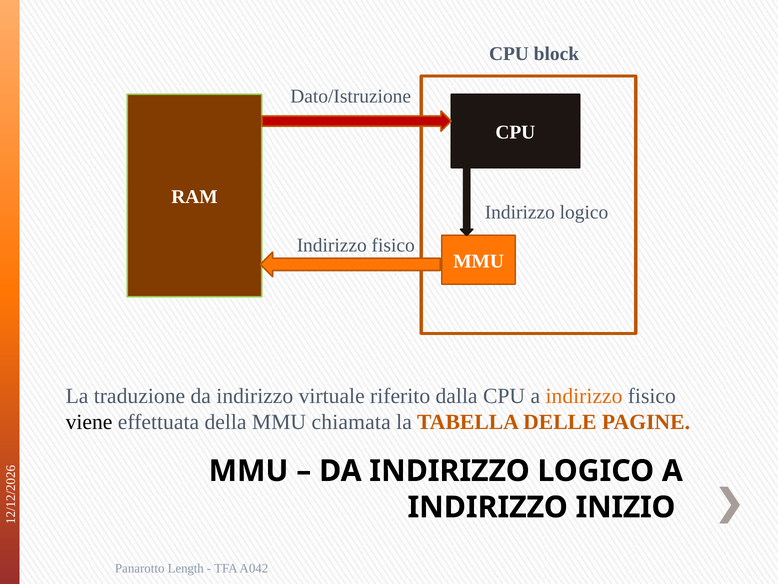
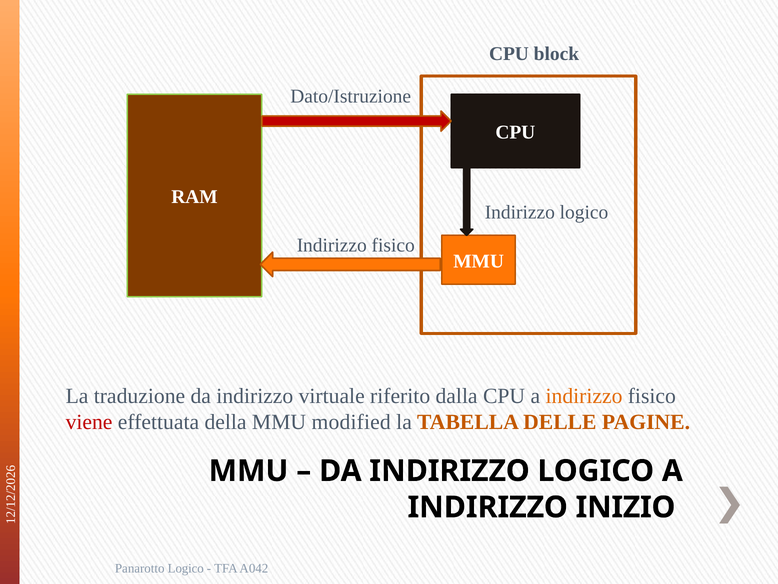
viene colour: black -> red
chiamata: chiamata -> modified
Panarotto Length: Length -> Logico
